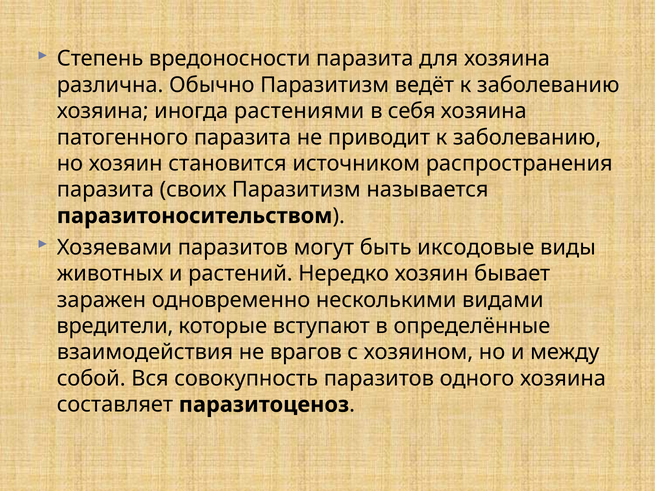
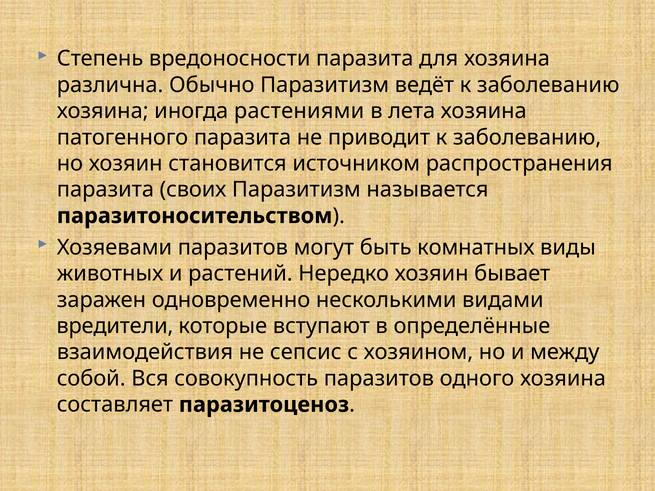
себя: себя -> лета
иксодовые: иксодовые -> комнатных
врагов: врагов -> сепсис
